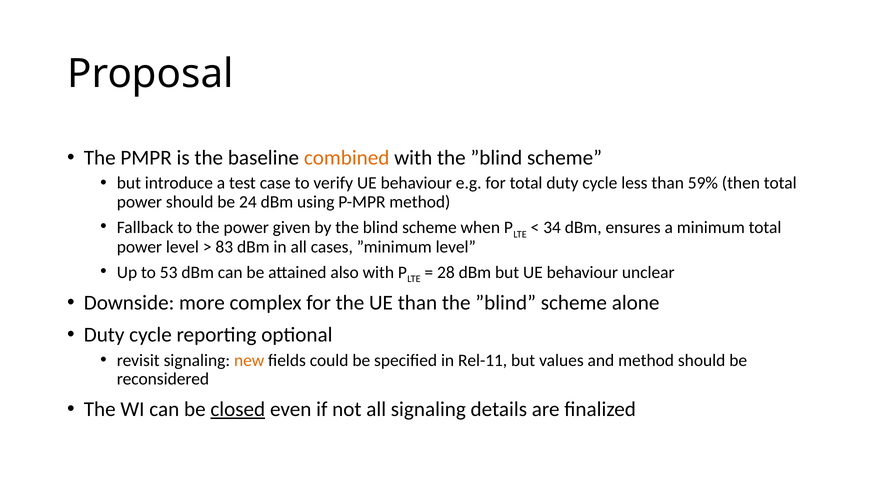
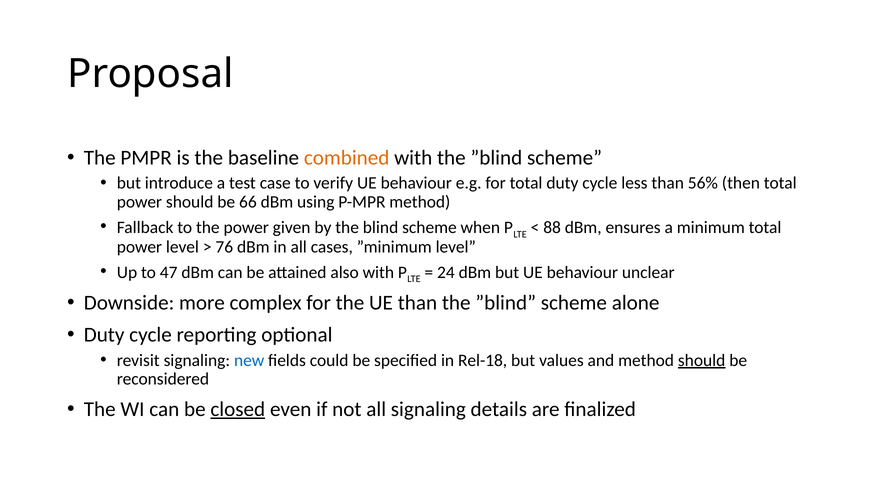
59%: 59% -> 56%
24: 24 -> 66
34: 34 -> 88
83: 83 -> 76
53: 53 -> 47
28: 28 -> 24
new colour: orange -> blue
Rel-11: Rel-11 -> Rel-18
should at (702, 360) underline: none -> present
